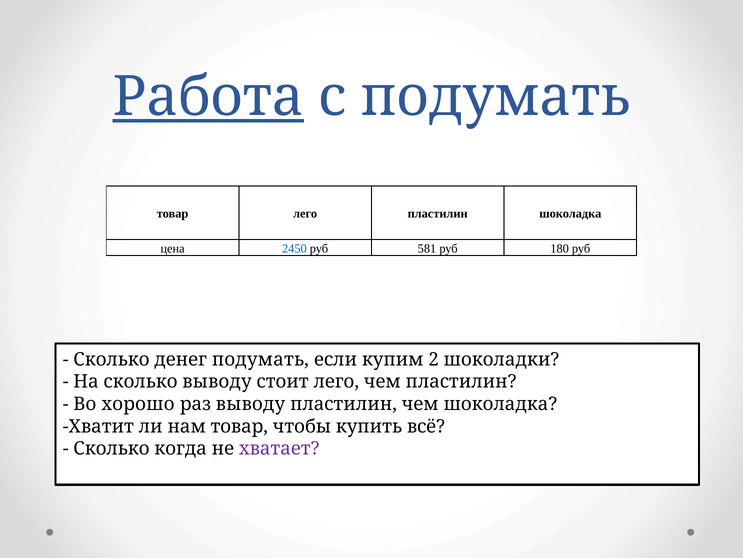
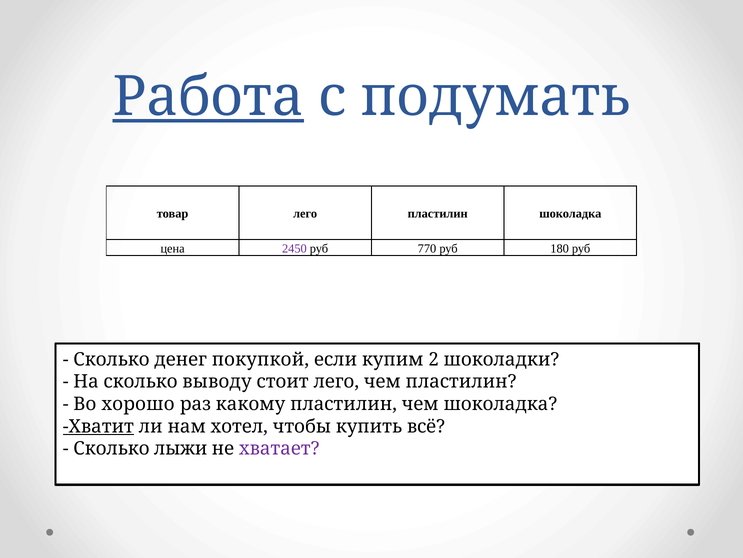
2450 colour: blue -> purple
581: 581 -> 770
денег подумать: подумать -> покупкой
раз выводу: выводу -> какому
Хватит underline: none -> present
нам товар: товар -> хотел
когда: когда -> лыжи
